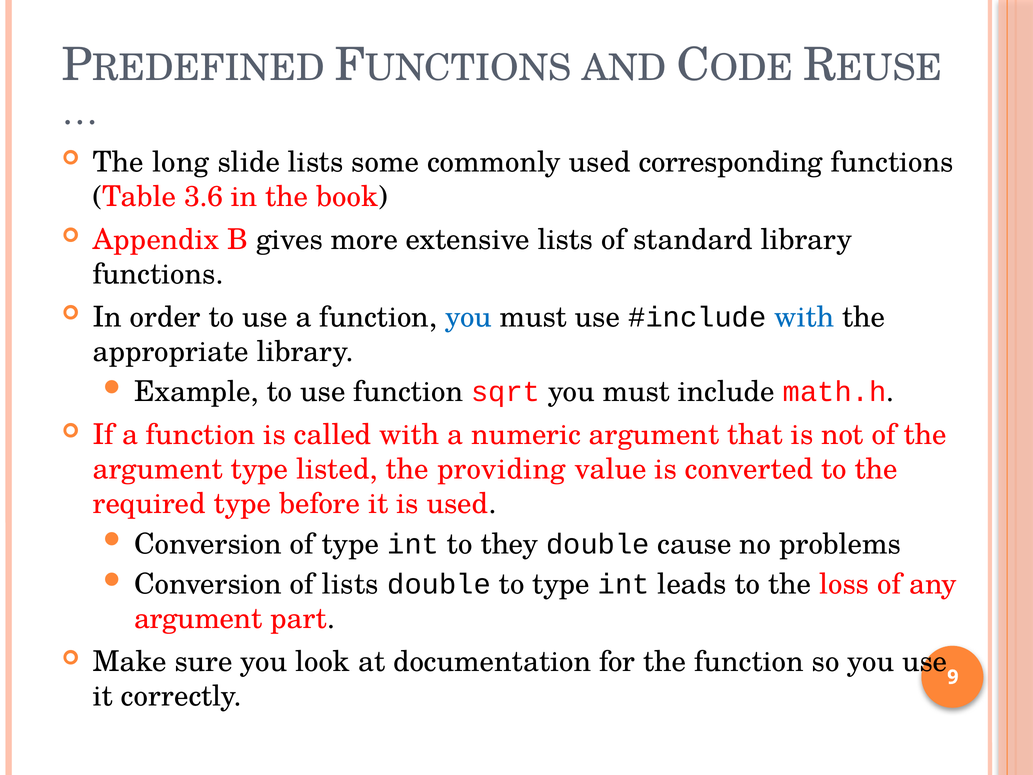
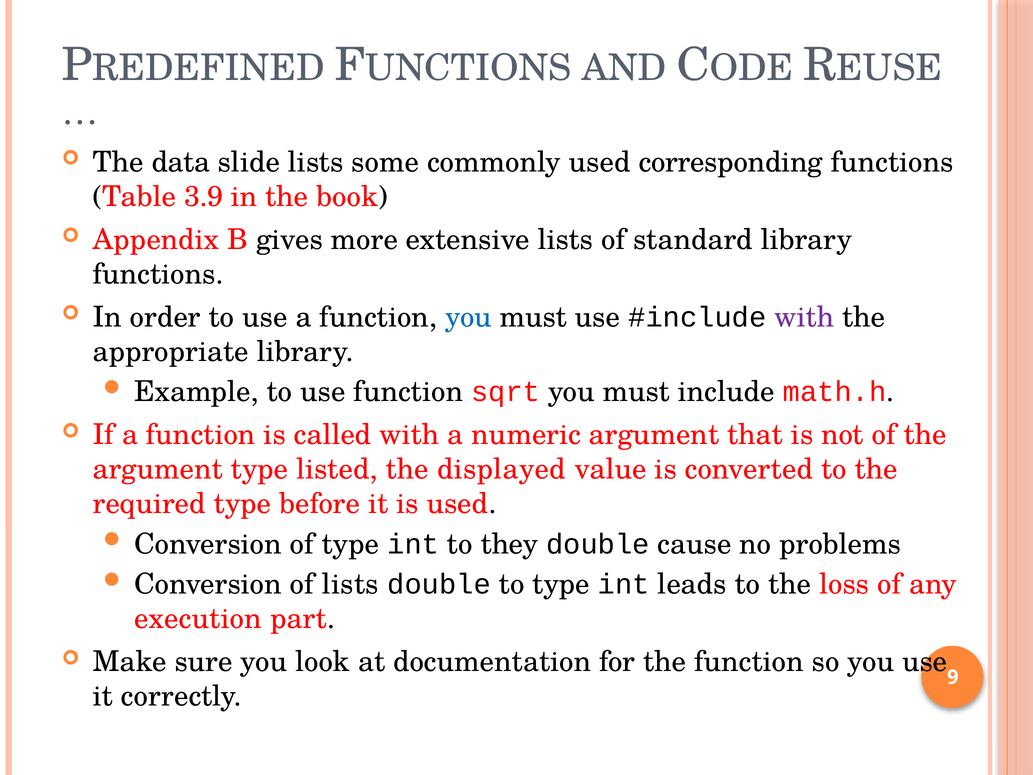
long: long -> data
3.6: 3.6 -> 3.9
with at (804, 317) colour: blue -> purple
providing: providing -> displayed
argument at (198, 618): argument -> execution
